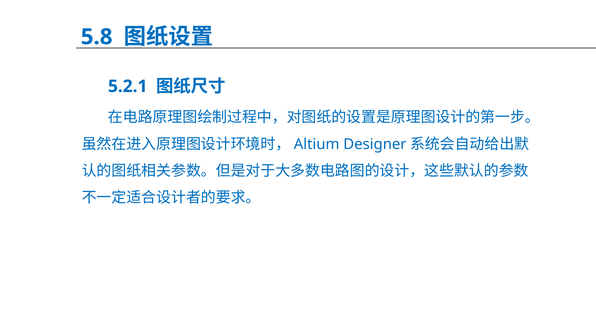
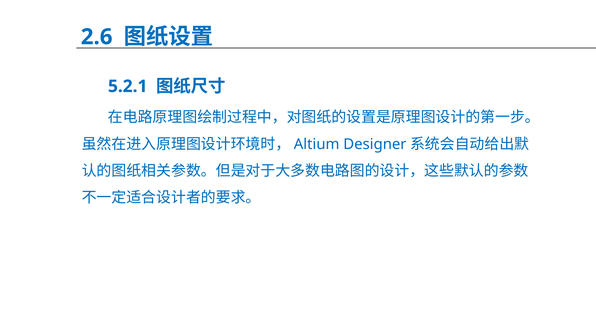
5.8: 5.8 -> 2.6
